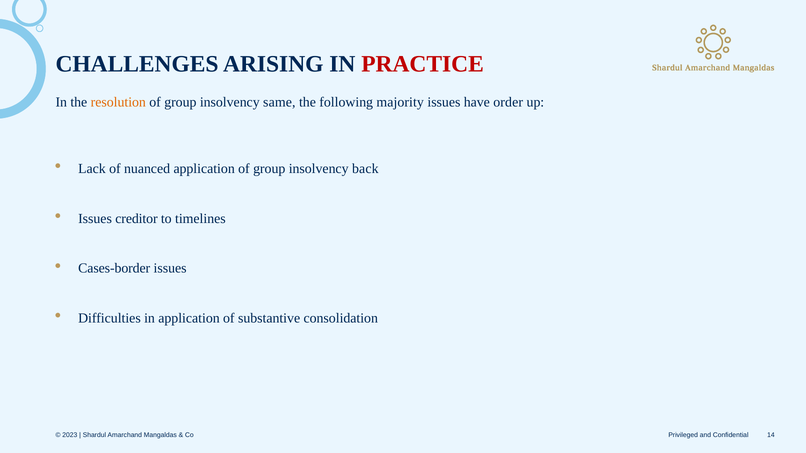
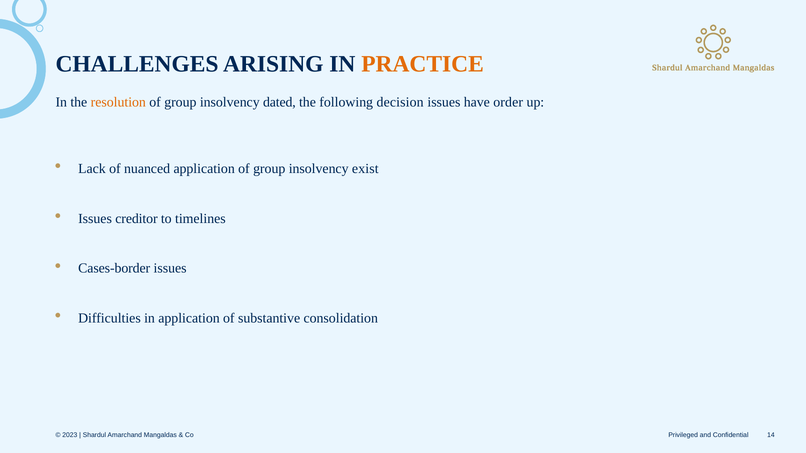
PRACTICE colour: red -> orange
same: same -> dated
majority: majority -> decision
back: back -> exist
